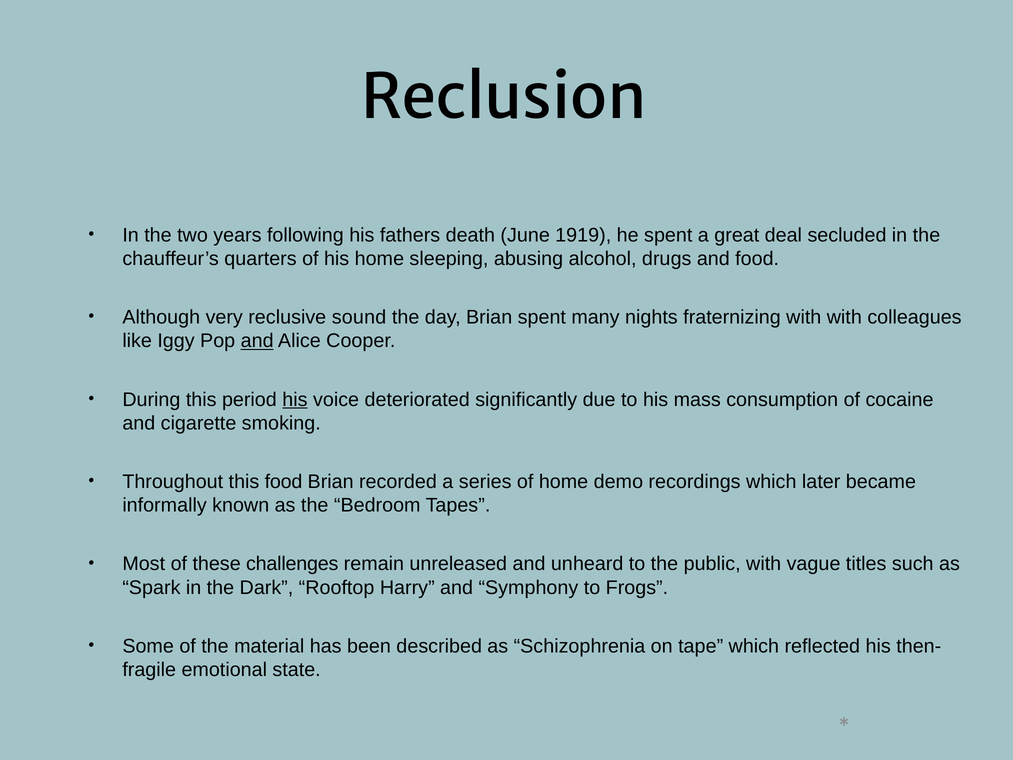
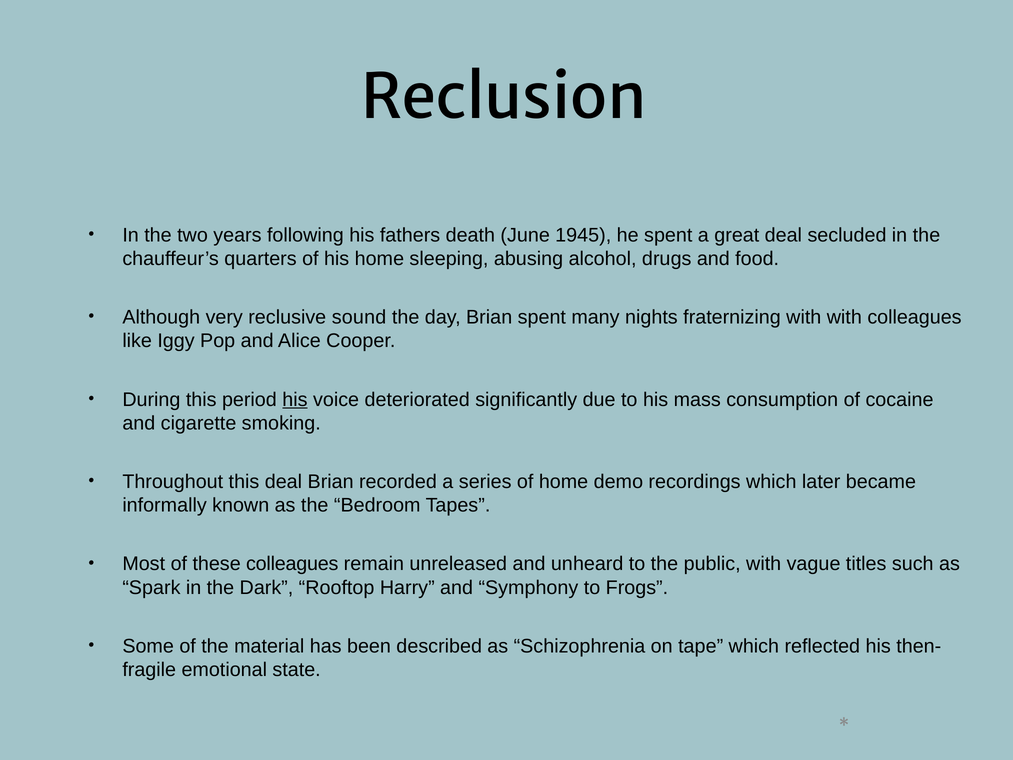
1919: 1919 -> 1945
and at (257, 341) underline: present -> none
this food: food -> deal
these challenges: challenges -> colleagues
